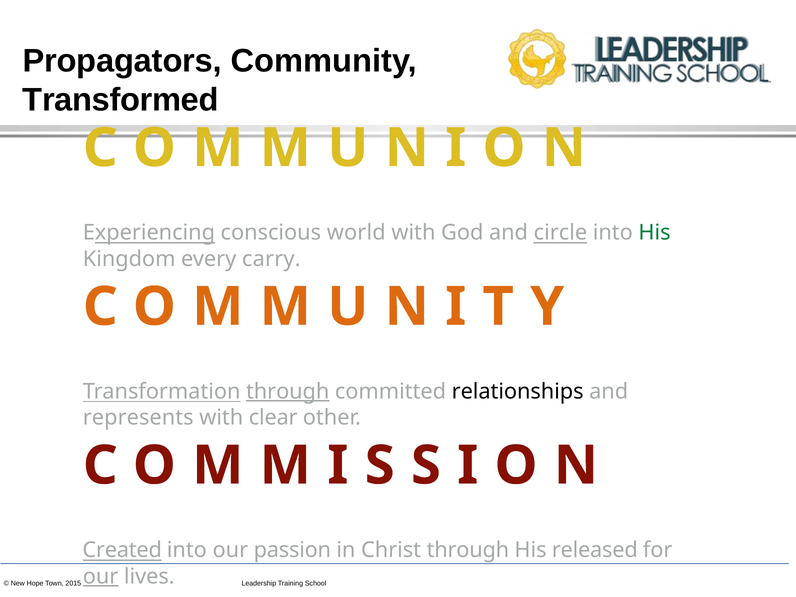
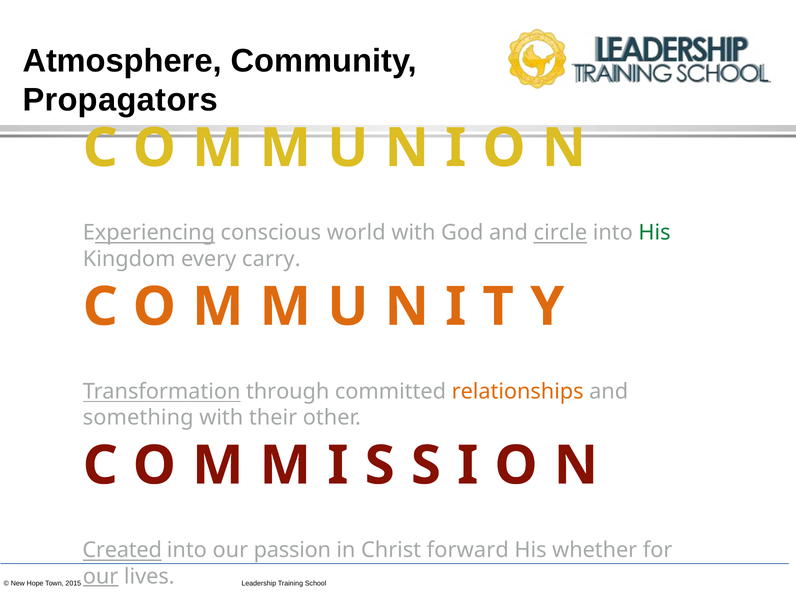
Propagators: Propagators -> Atmosphere
Transformed: Transformed -> Propagators
through at (288, 391) underline: present -> none
relationships colour: black -> orange
represents: represents -> something
clear: clear -> their
Christ through: through -> forward
released: released -> whether
